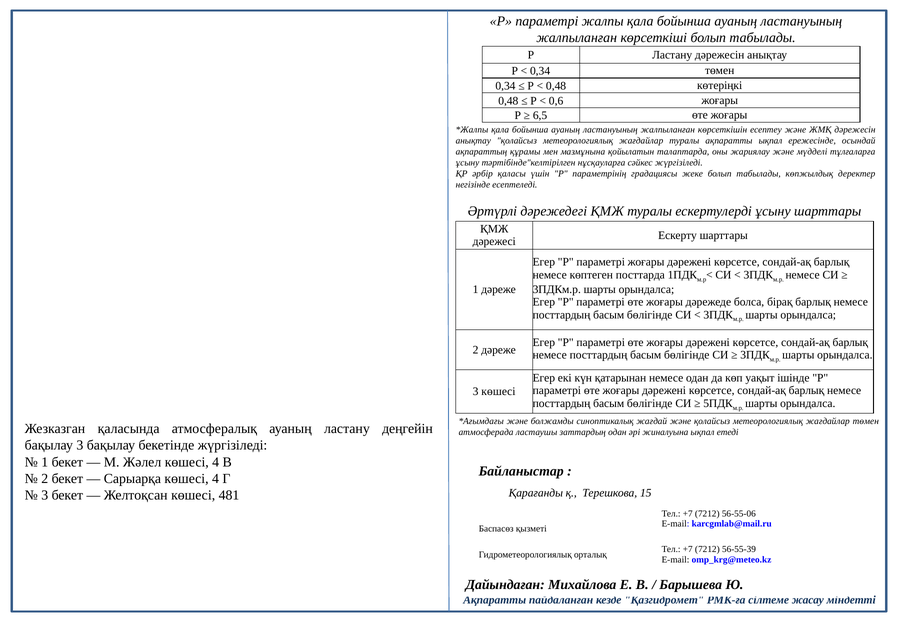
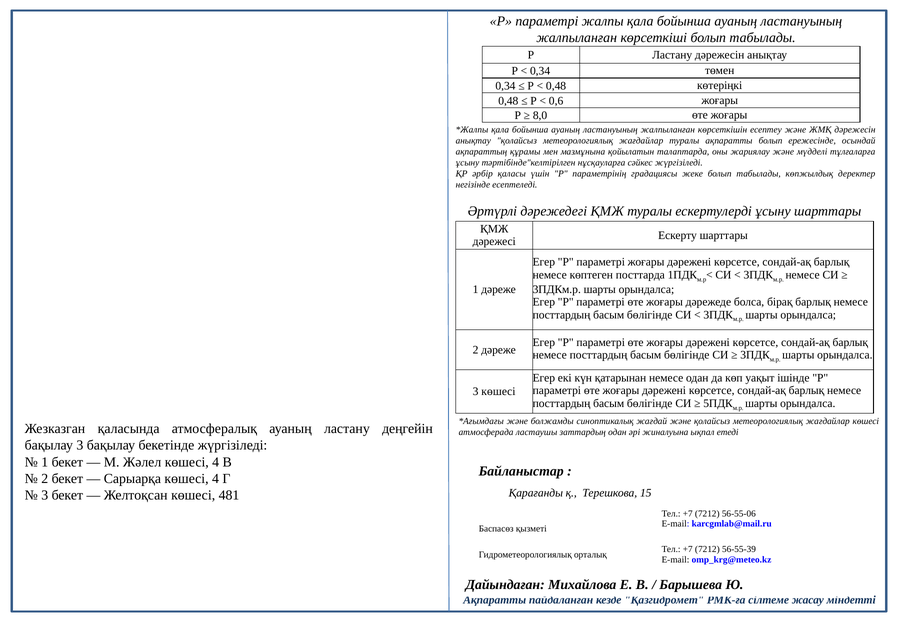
6,5: 6,5 -> 8,0
ақпаратты ықпал: ықпал -> болып
жағдайлар төмен: төмен -> көшесі
